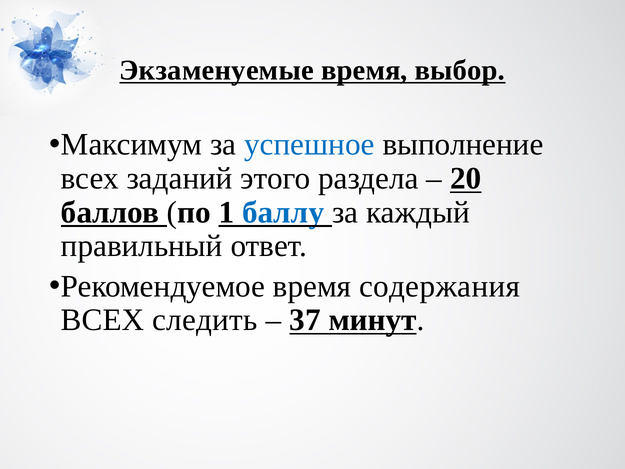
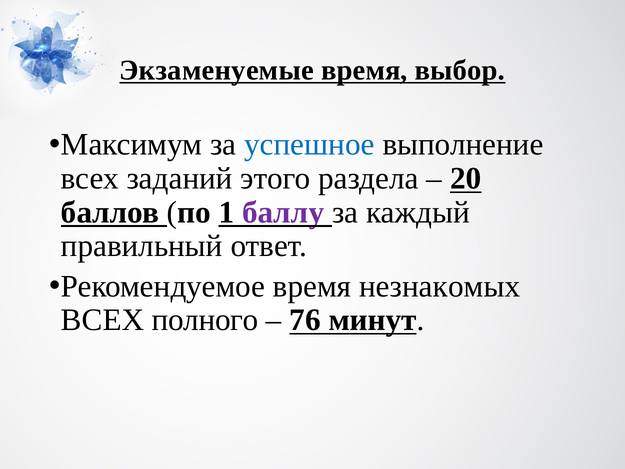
баллу colour: blue -> purple
содержания: содержания -> незнакомых
следить: следить -> полного
37: 37 -> 76
